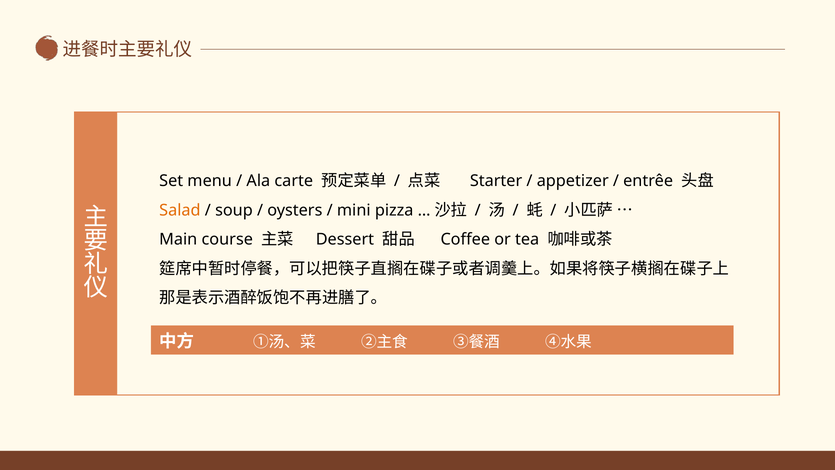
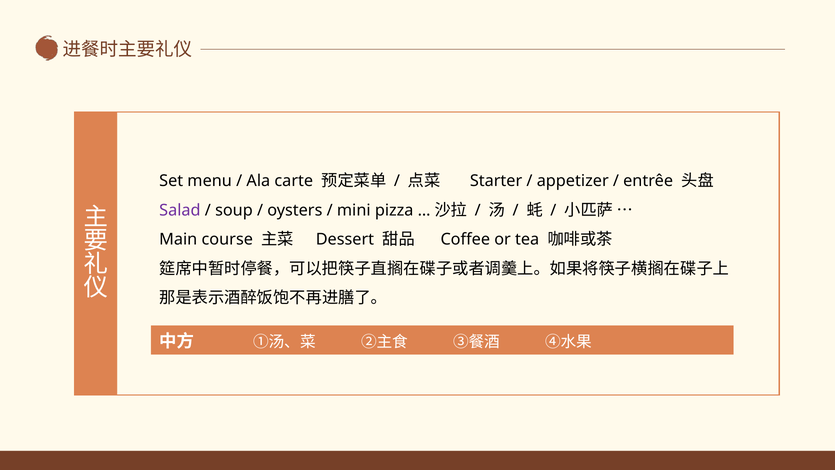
Salad colour: orange -> purple
